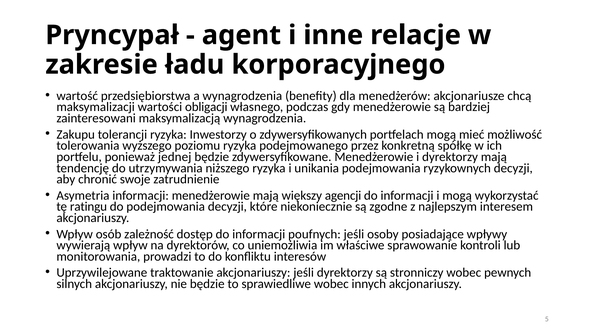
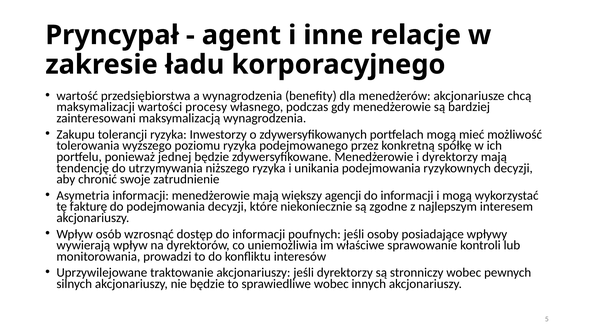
obligacji: obligacji -> procesy
ratingu: ratingu -> fakturę
zależność: zależność -> wzrosnąć
